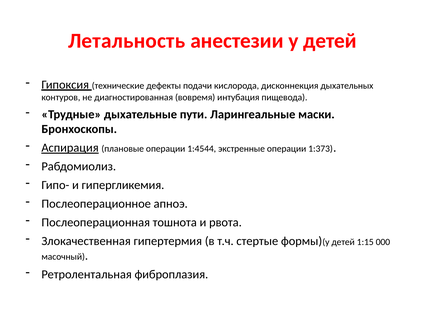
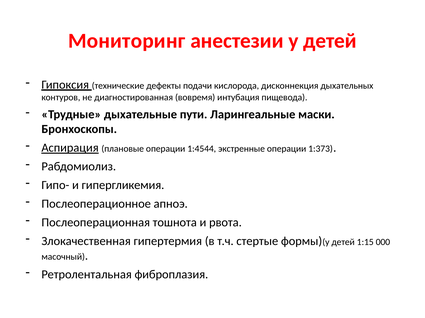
Летальность: Летальность -> Мониторинг
